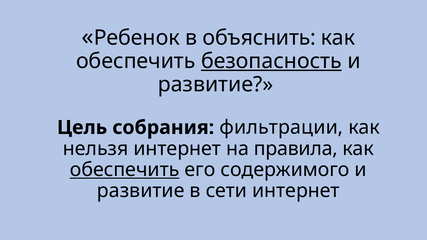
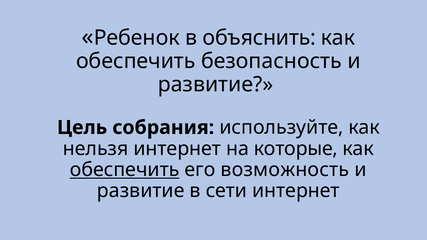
безопасность underline: present -> none
фильтрации: фильтрации -> используйте
правила: правила -> которые
содержимого: содержимого -> возможность
